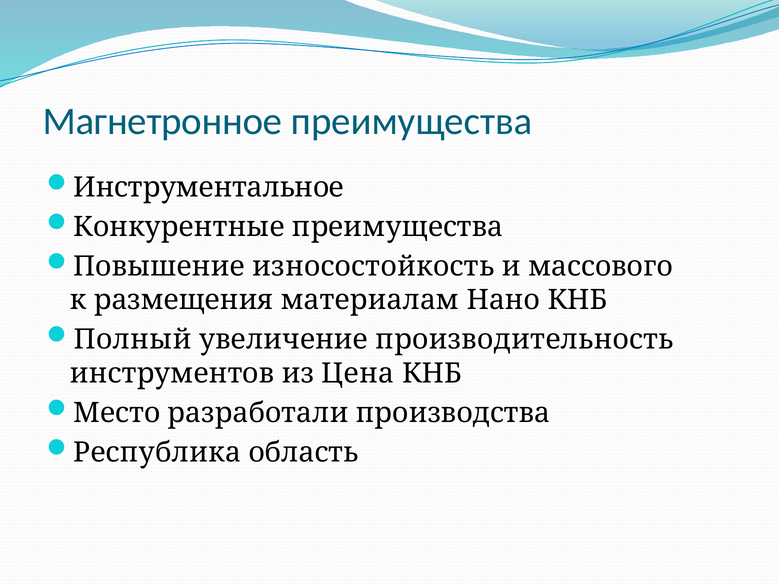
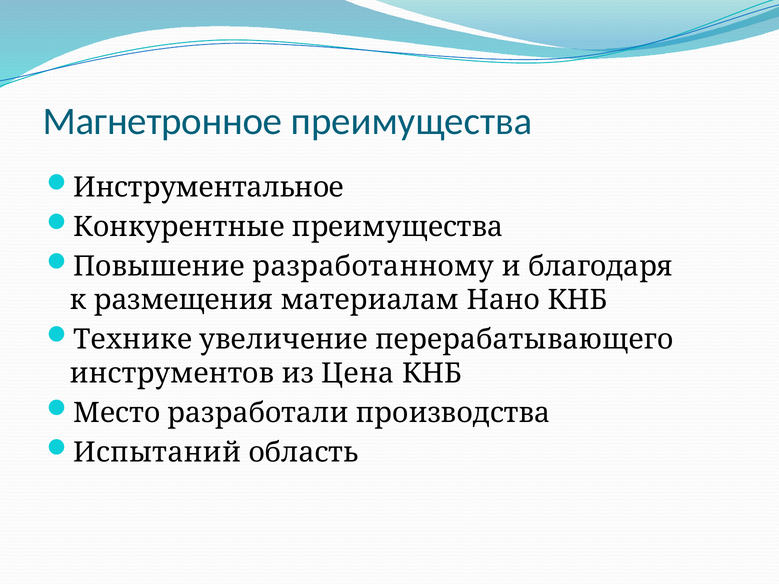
износостойкость: износостойкость -> разработанному
массового: массового -> благодаря
Полный: Полный -> Технике
производительность: производительность -> перерабатывающего
Республика: Республика -> Испытаний
